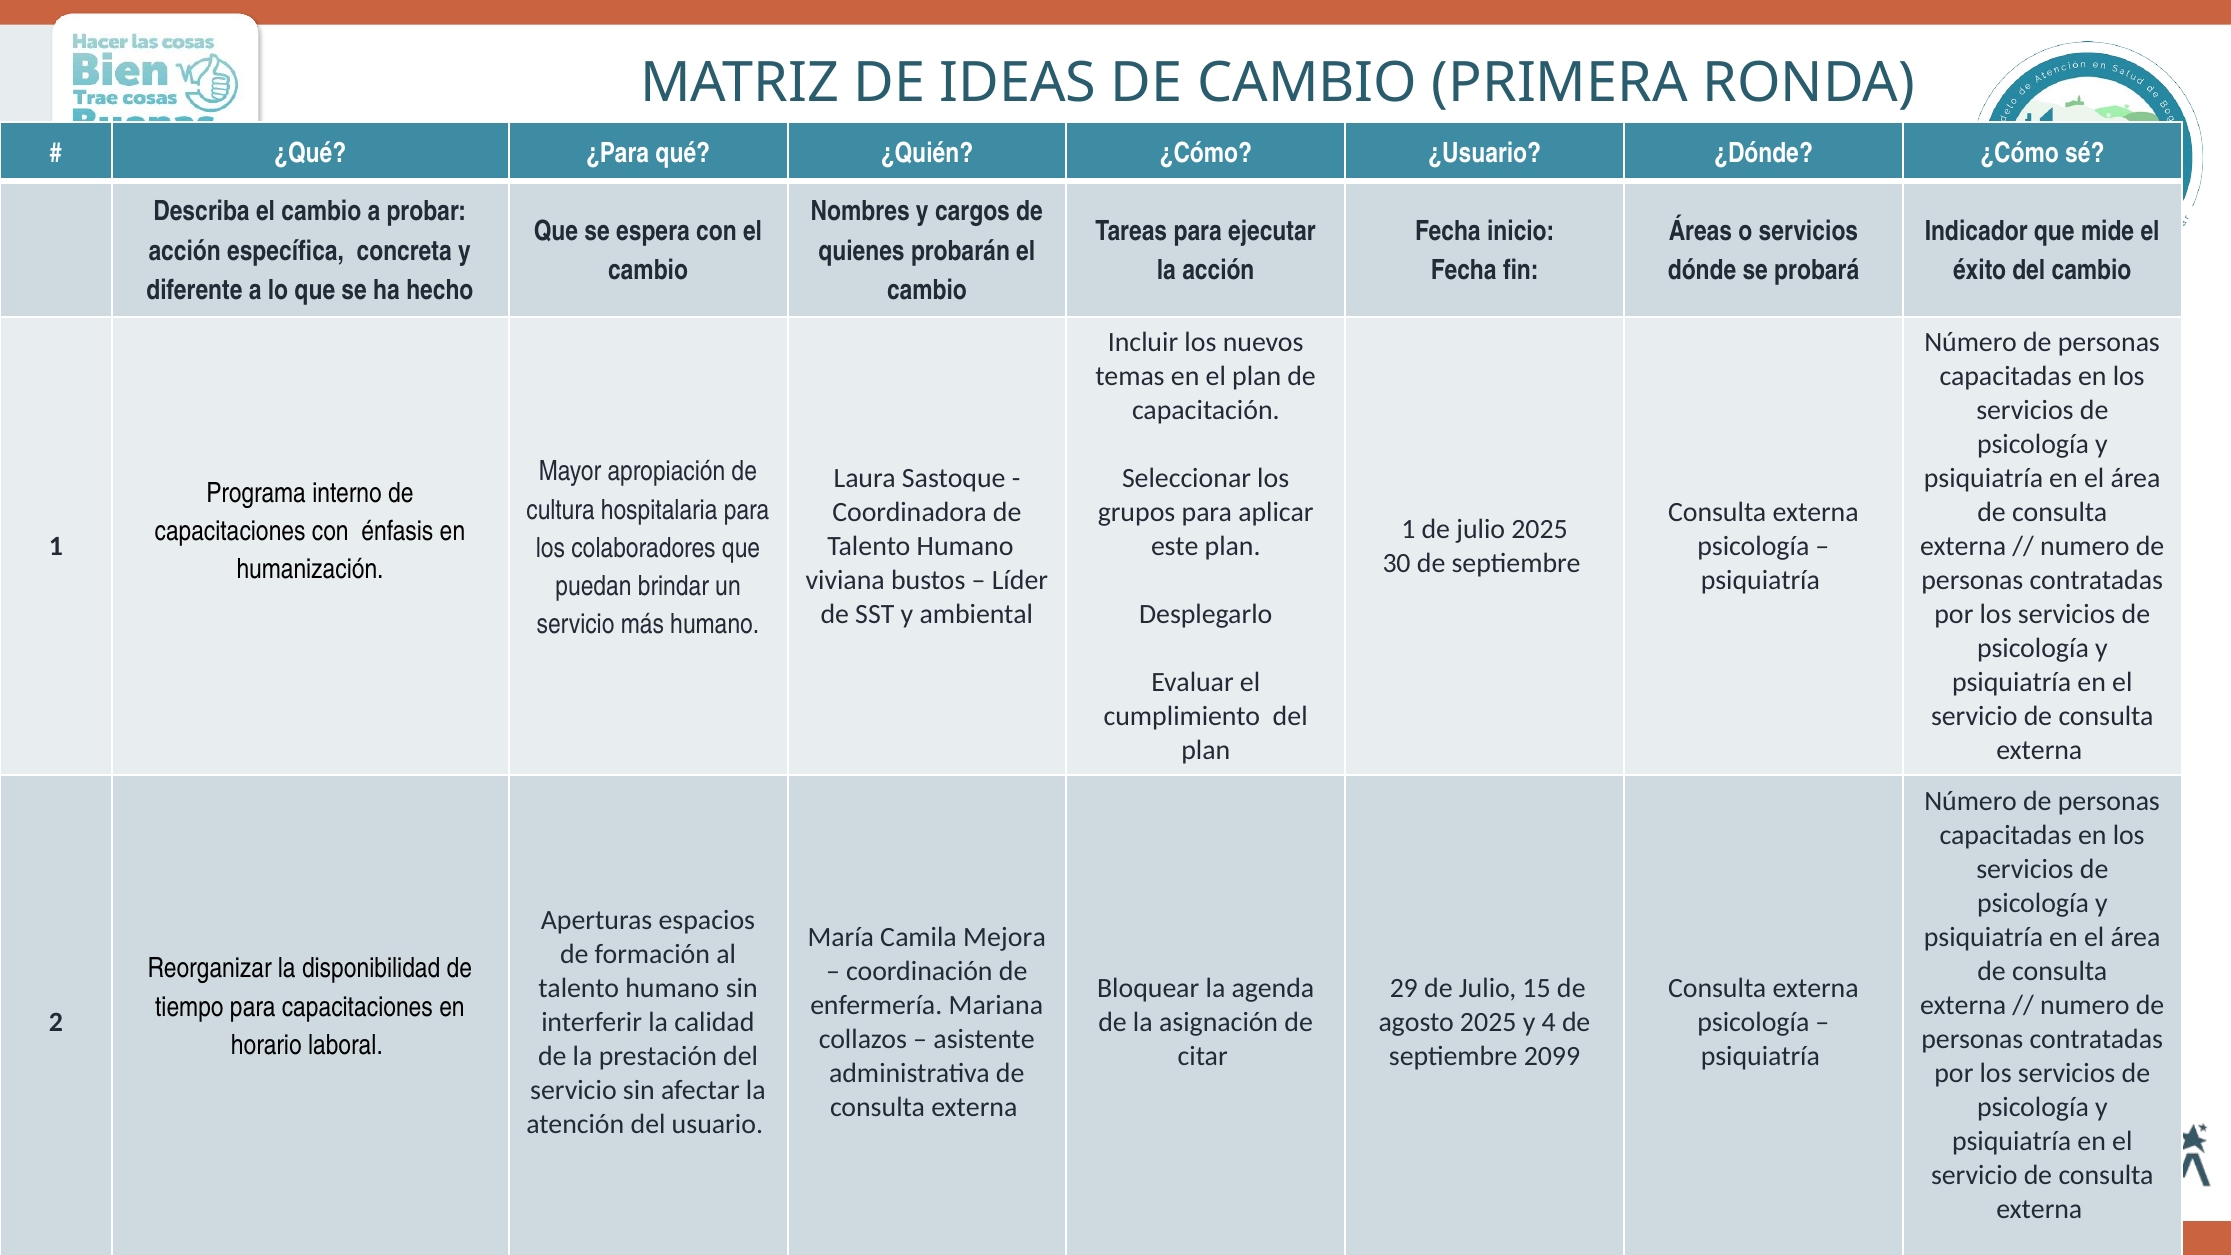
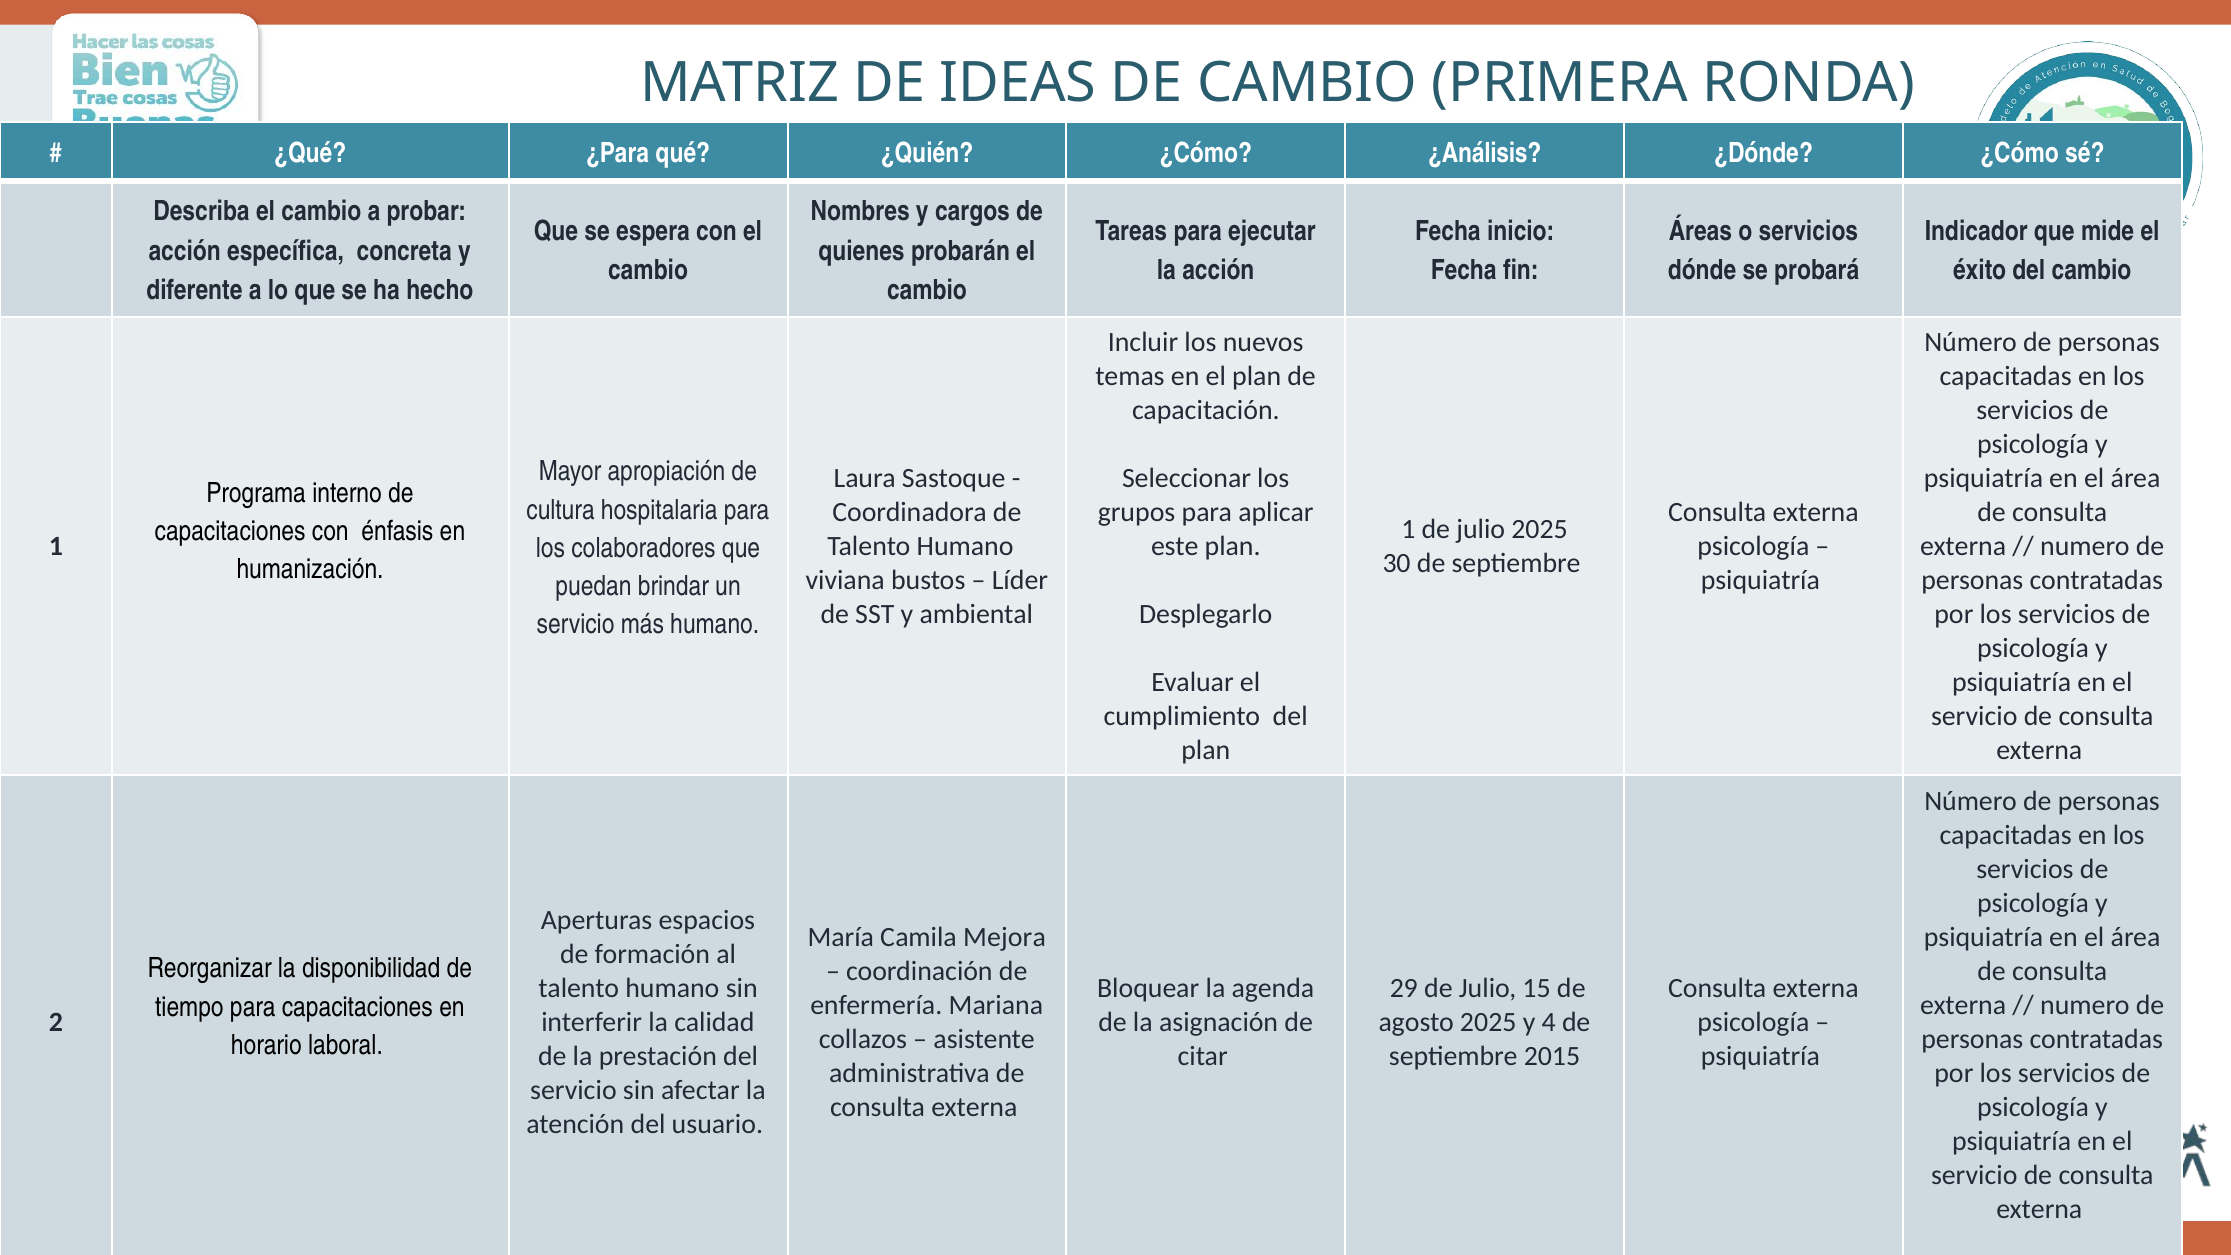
¿Usuario: ¿Usuario -> ¿Análisis
2099: 2099 -> 2015
